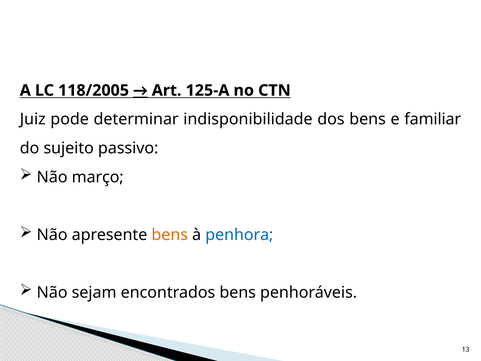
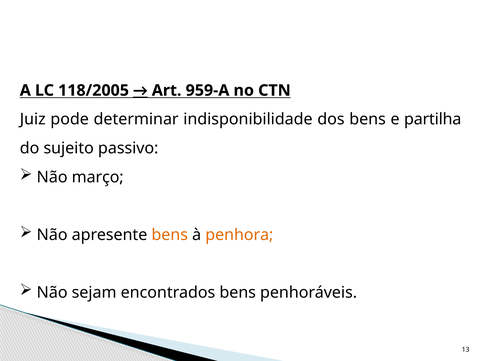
125-A: 125-A -> 959-A
familiar: familiar -> partilha
penhora colour: blue -> orange
